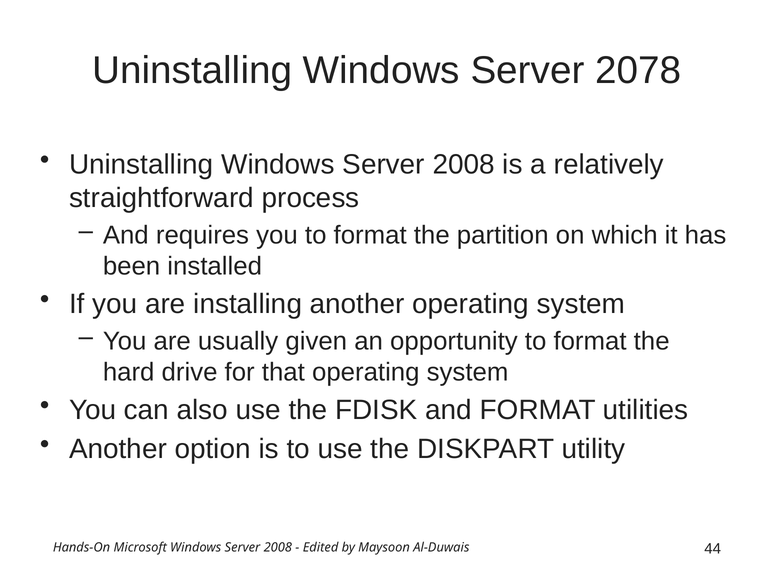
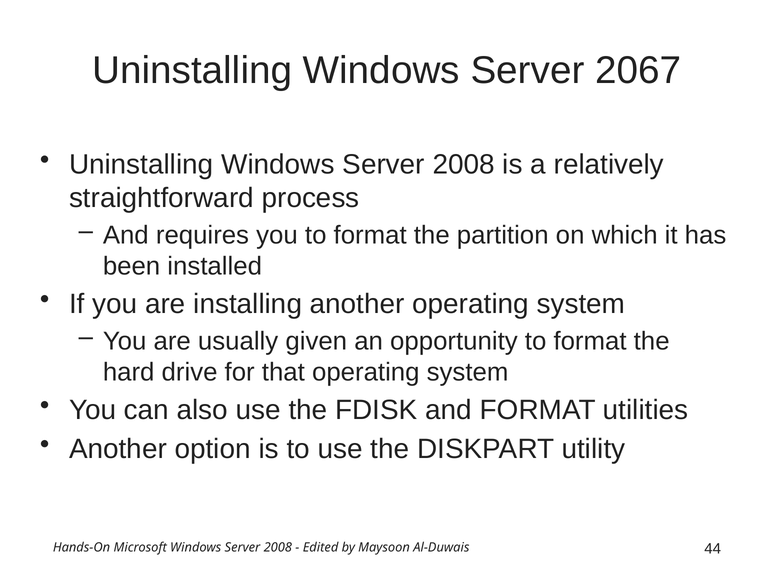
2078: 2078 -> 2067
